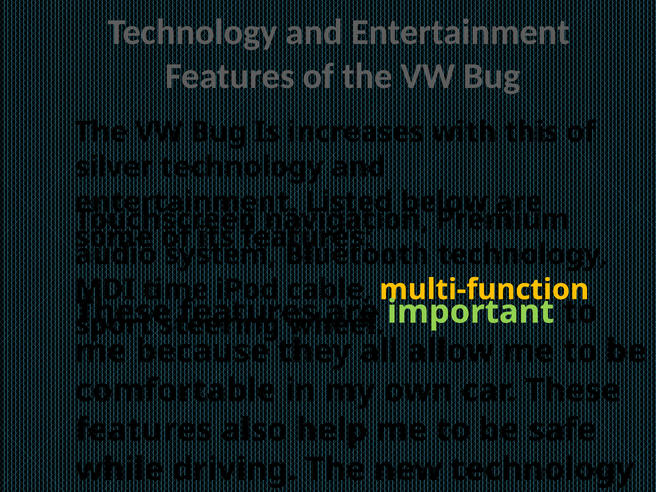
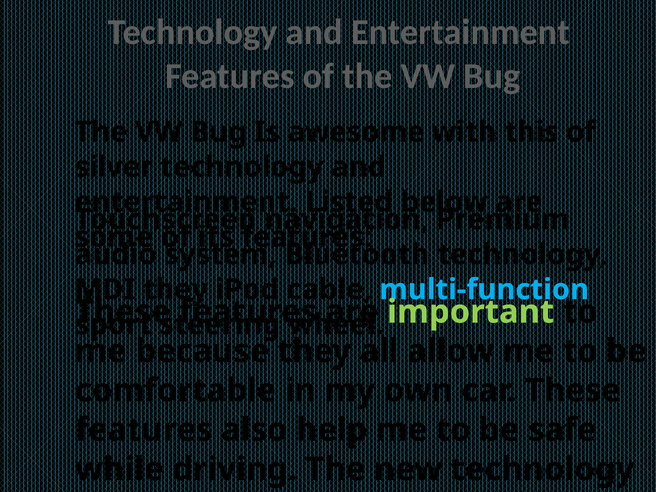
increases: increases -> awesome
MDI time: time -> they
multi-function colour: yellow -> light blue
